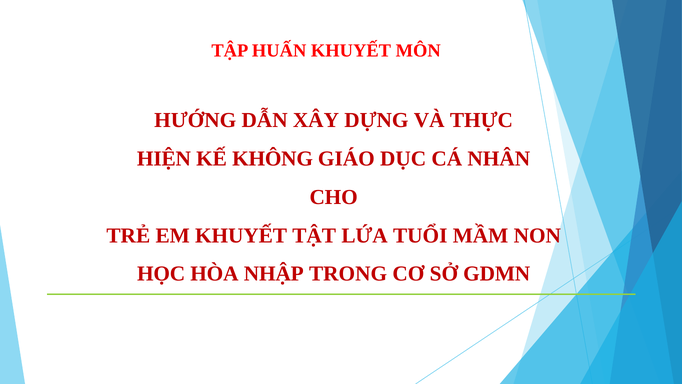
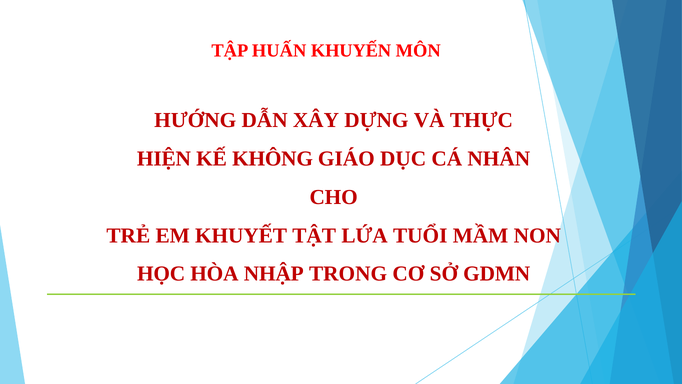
HUẤN KHUYẾT: KHUYẾT -> KHUYẾN
